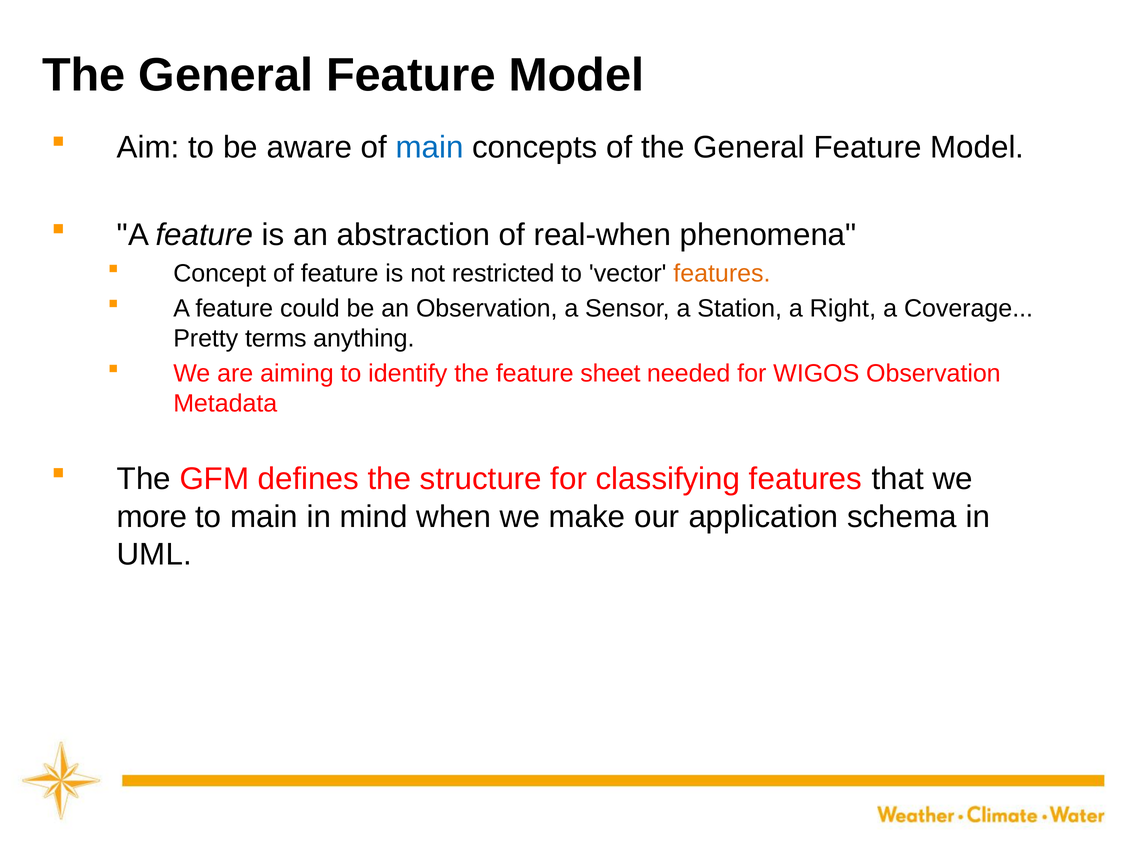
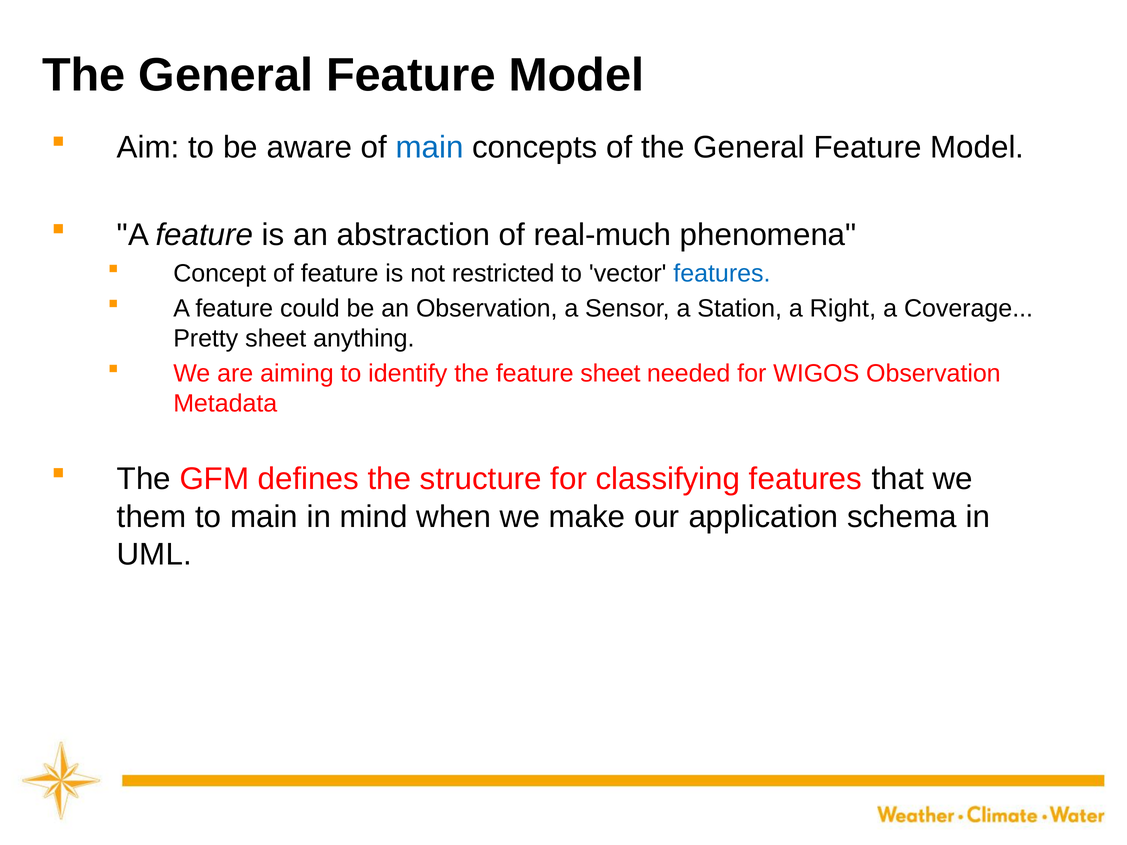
real-when: real-when -> real-much
features at (722, 274) colour: orange -> blue
Pretty terms: terms -> sheet
more: more -> them
